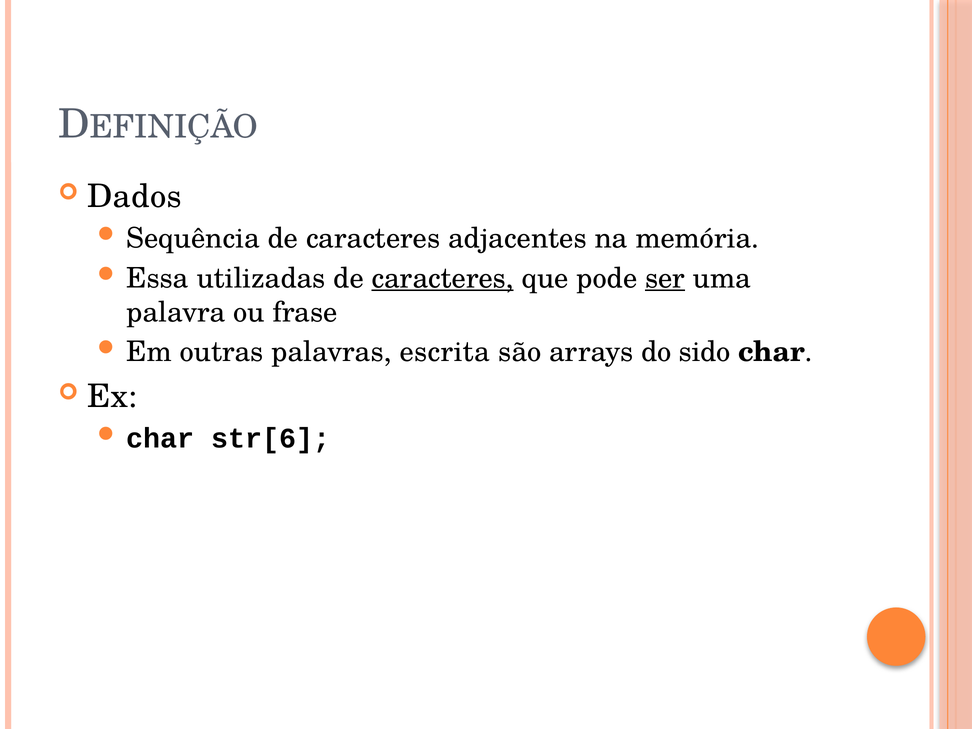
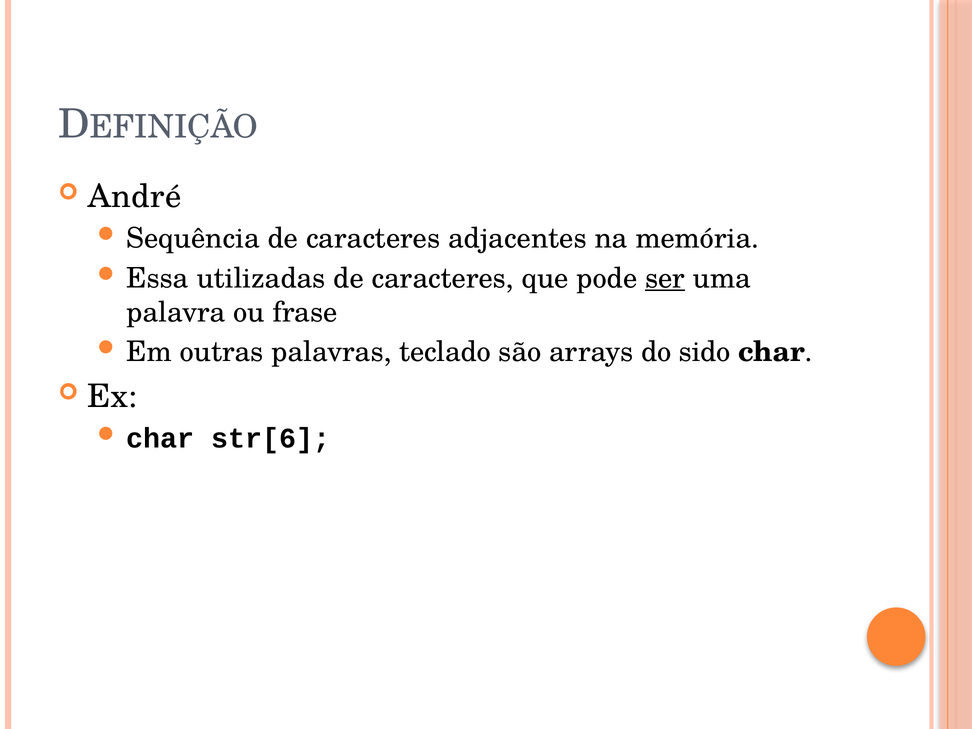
Dados: Dados -> André
caracteres at (443, 278) underline: present -> none
escrita: escrita -> teclado
